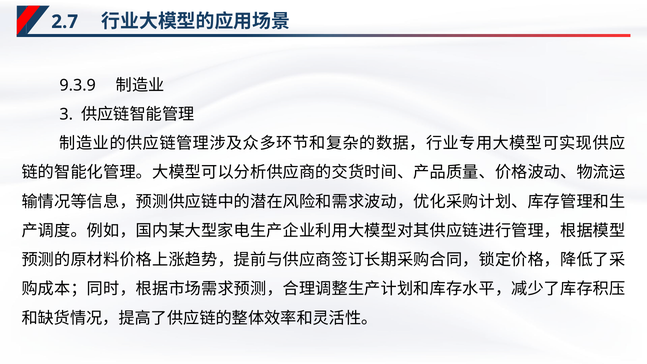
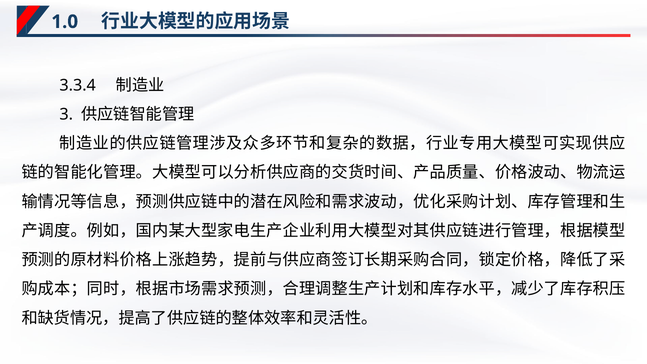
2.7: 2.7 -> 1.0
9.3.9: 9.3.9 -> 3.3.4
